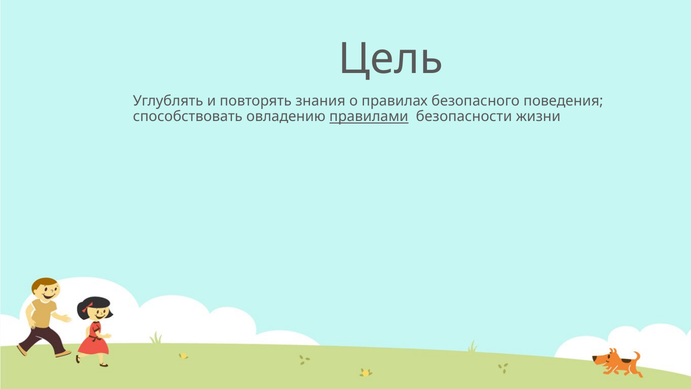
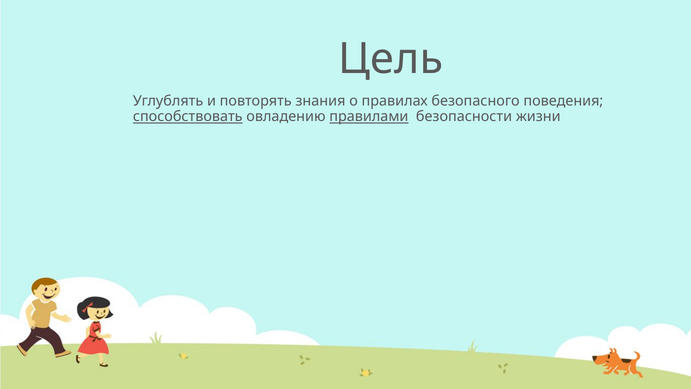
способствовать underline: none -> present
